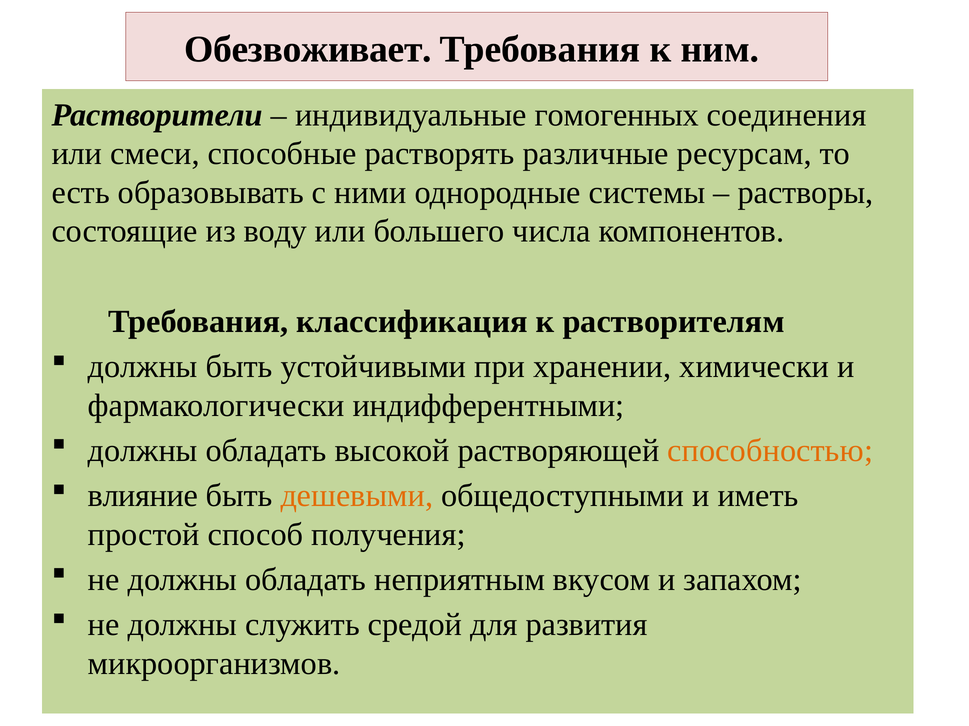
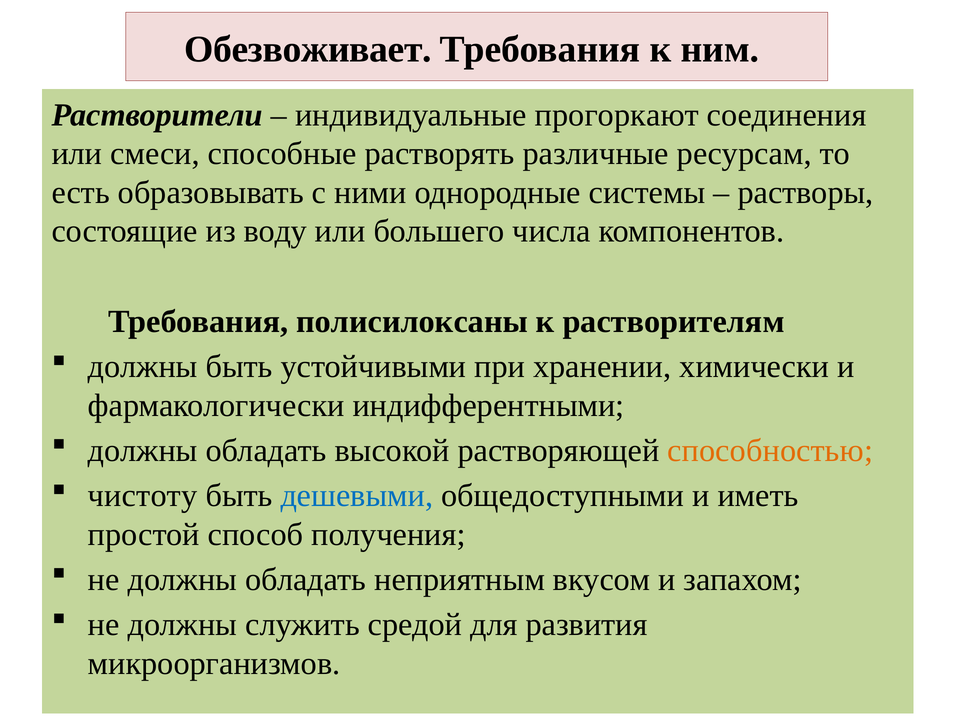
гомогенных: гомогенных -> прогоркают
классификация: классификация -> полисилоксаны
влияние: влияние -> чистоту
дешевыми colour: orange -> blue
